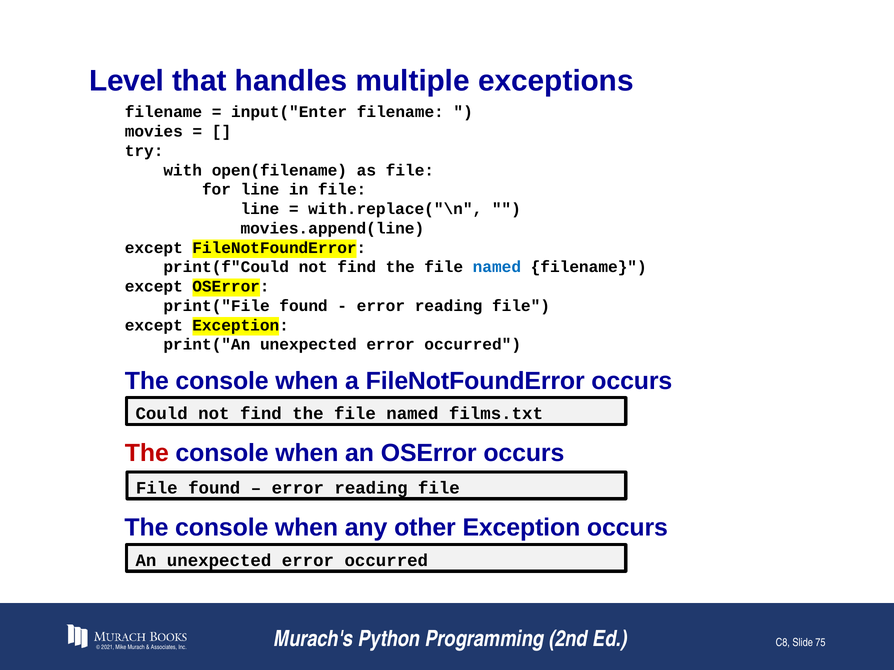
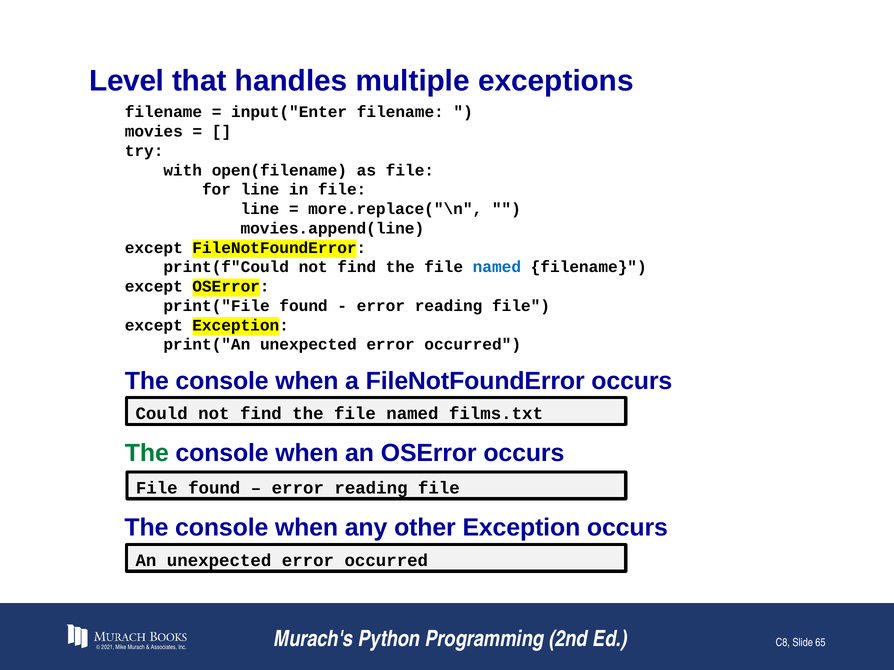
with.replace("\n: with.replace("\n -> more.replace("\n
The at (147, 453) colour: red -> green
75: 75 -> 65
